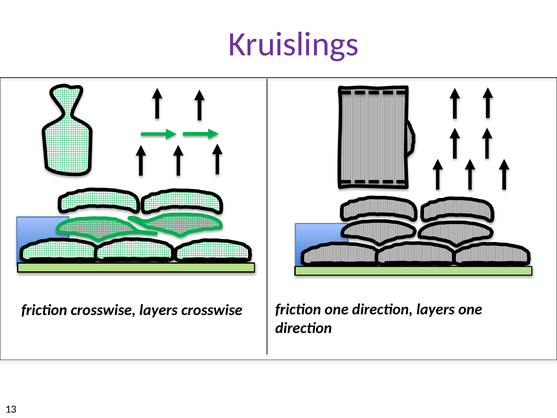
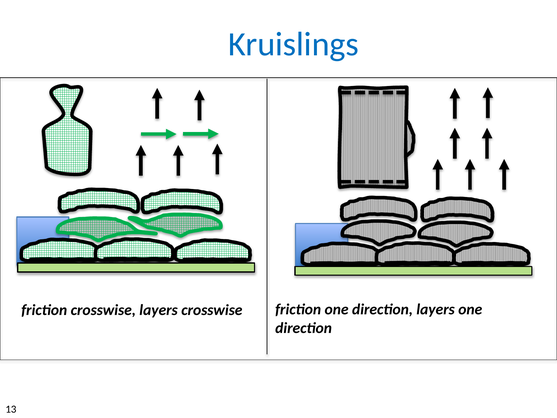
Kruislings colour: purple -> blue
